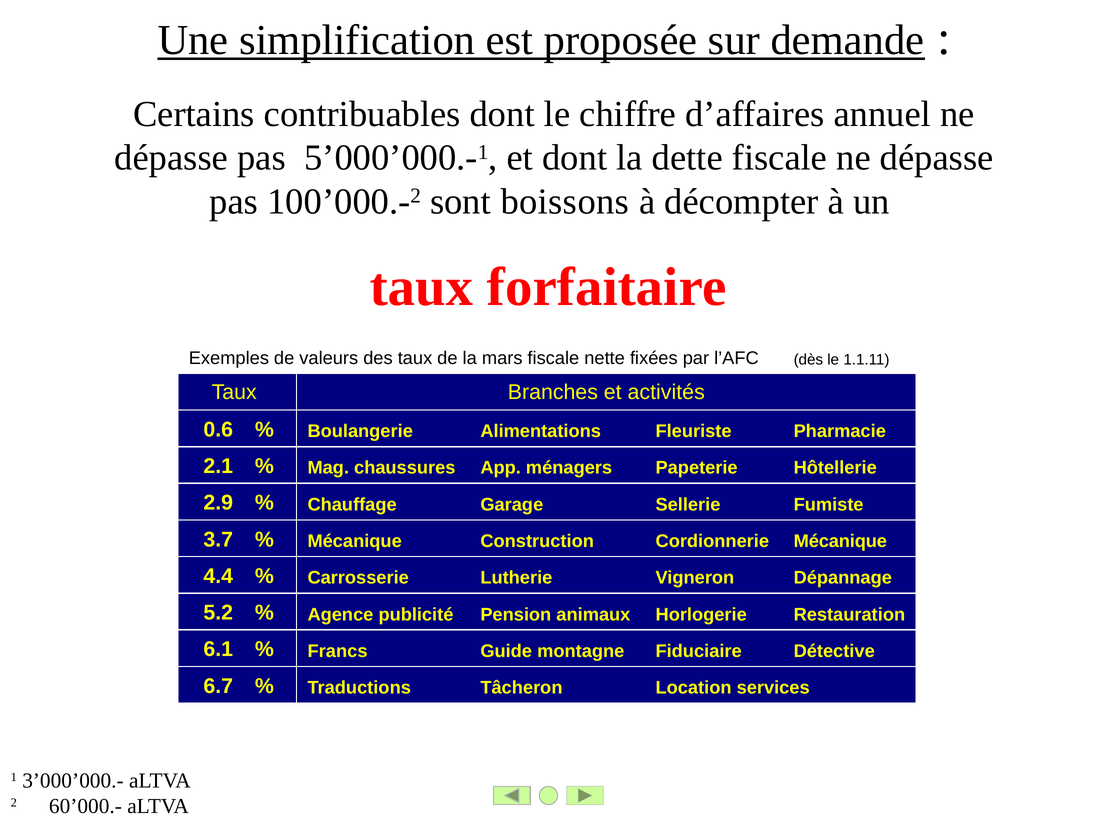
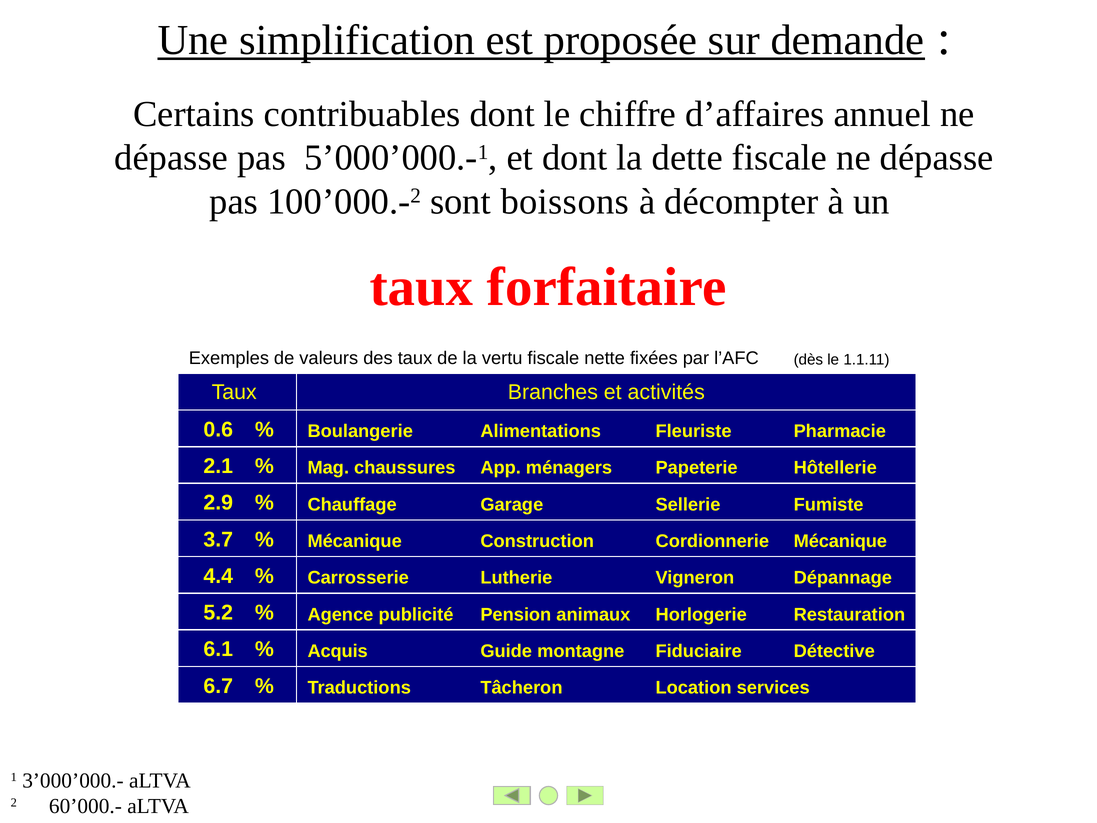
mars: mars -> vertu
Francs: Francs -> Acquis
